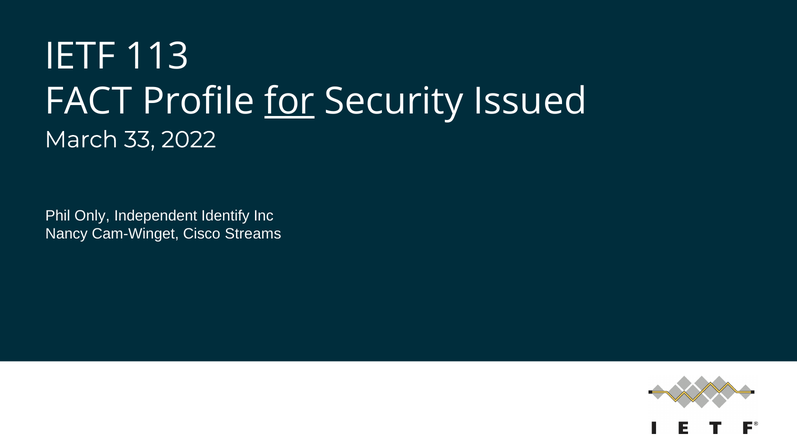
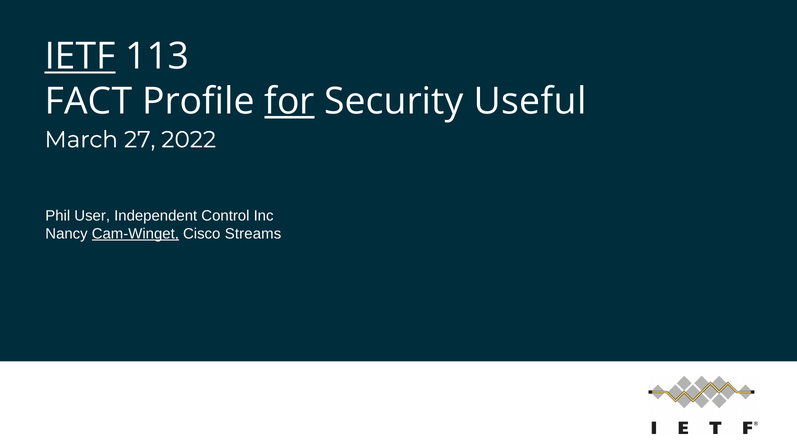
IETF underline: none -> present
Issued: Issued -> Useful
33: 33 -> 27
Only: Only -> User
Identify: Identify -> Control
Cam-Winget underline: none -> present
